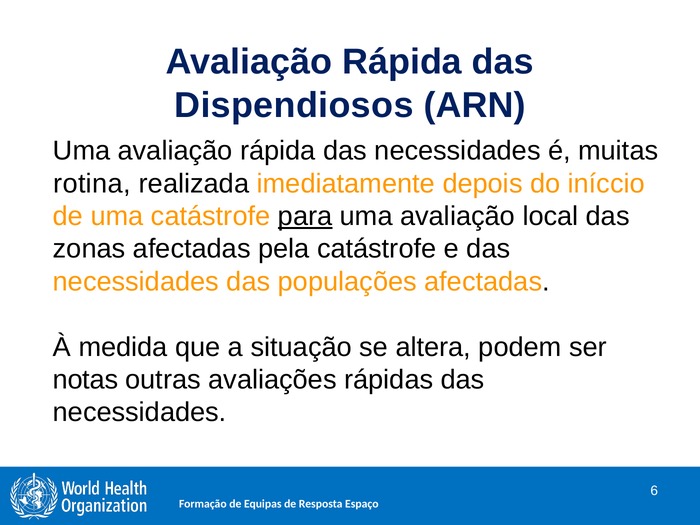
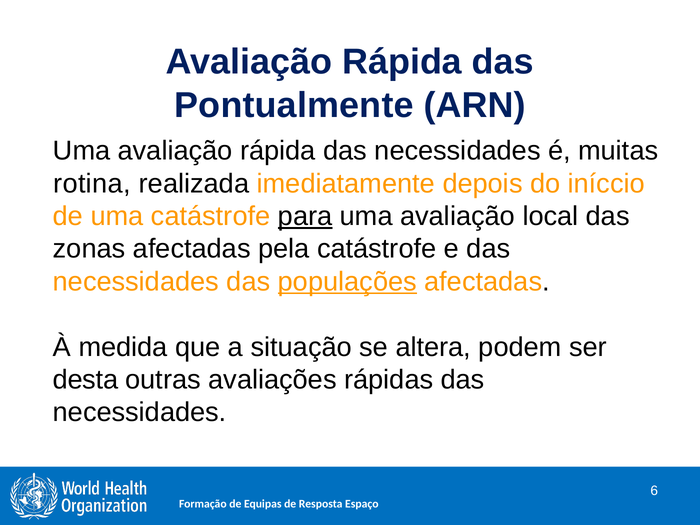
Dispendiosos: Dispendiosos -> Pontualmente
populações underline: none -> present
notas: notas -> desta
